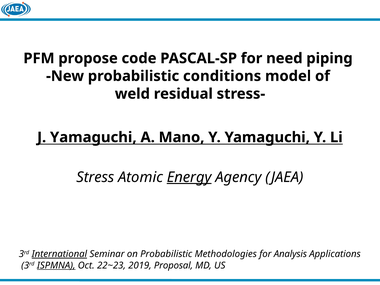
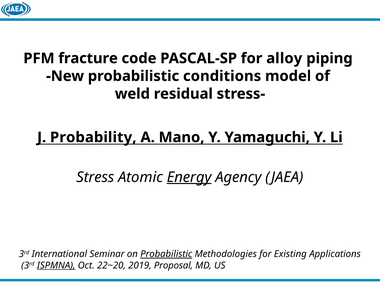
propose: propose -> fracture
need: need -> alloy
J Yamaguchi: Yamaguchi -> Probability
International underline: present -> none
Probabilistic at (166, 254) underline: none -> present
Analysis: Analysis -> Existing
22~23: 22~23 -> 22~20
